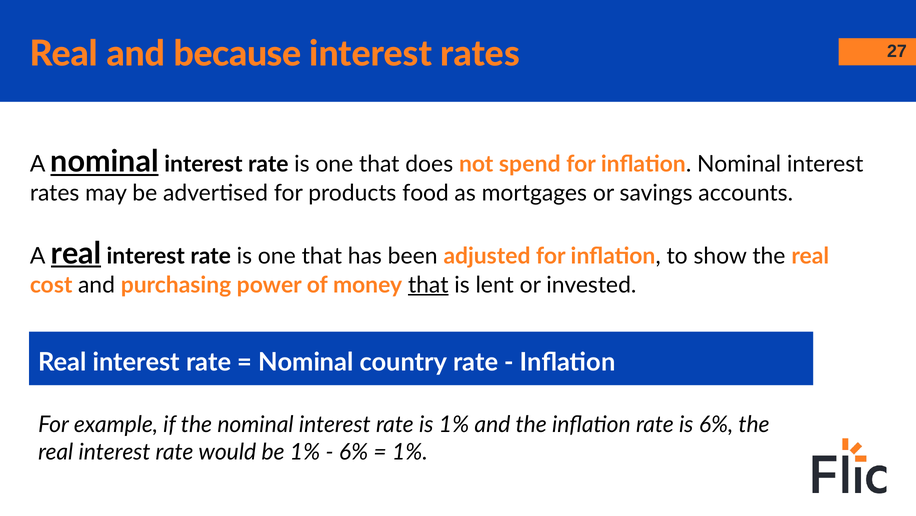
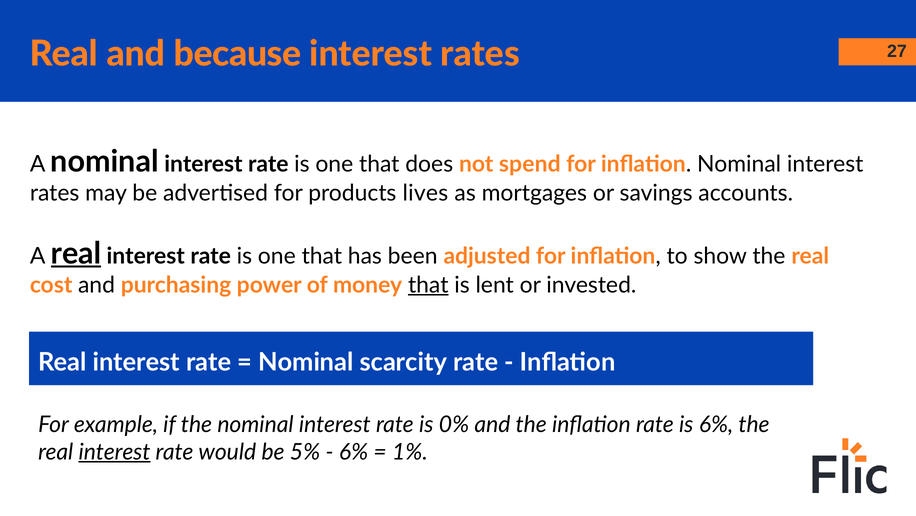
nominal at (105, 162) underline: present -> none
food: food -> lives
country: country -> scarcity
is 1%: 1% -> 0%
interest at (114, 451) underline: none -> present
be 1%: 1% -> 5%
